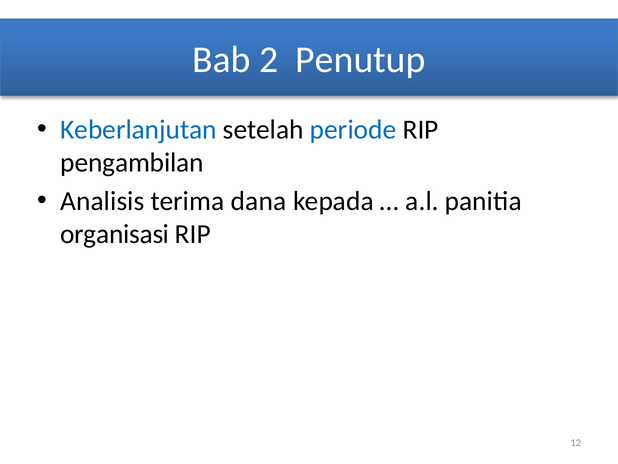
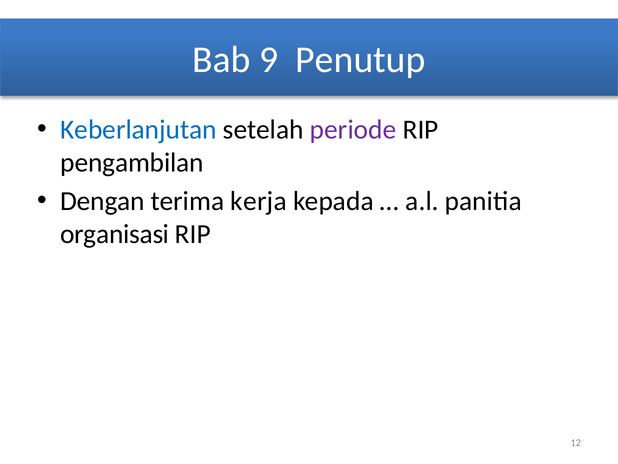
2: 2 -> 9
periode colour: blue -> purple
Analisis: Analisis -> Dengan
dana: dana -> kerja
